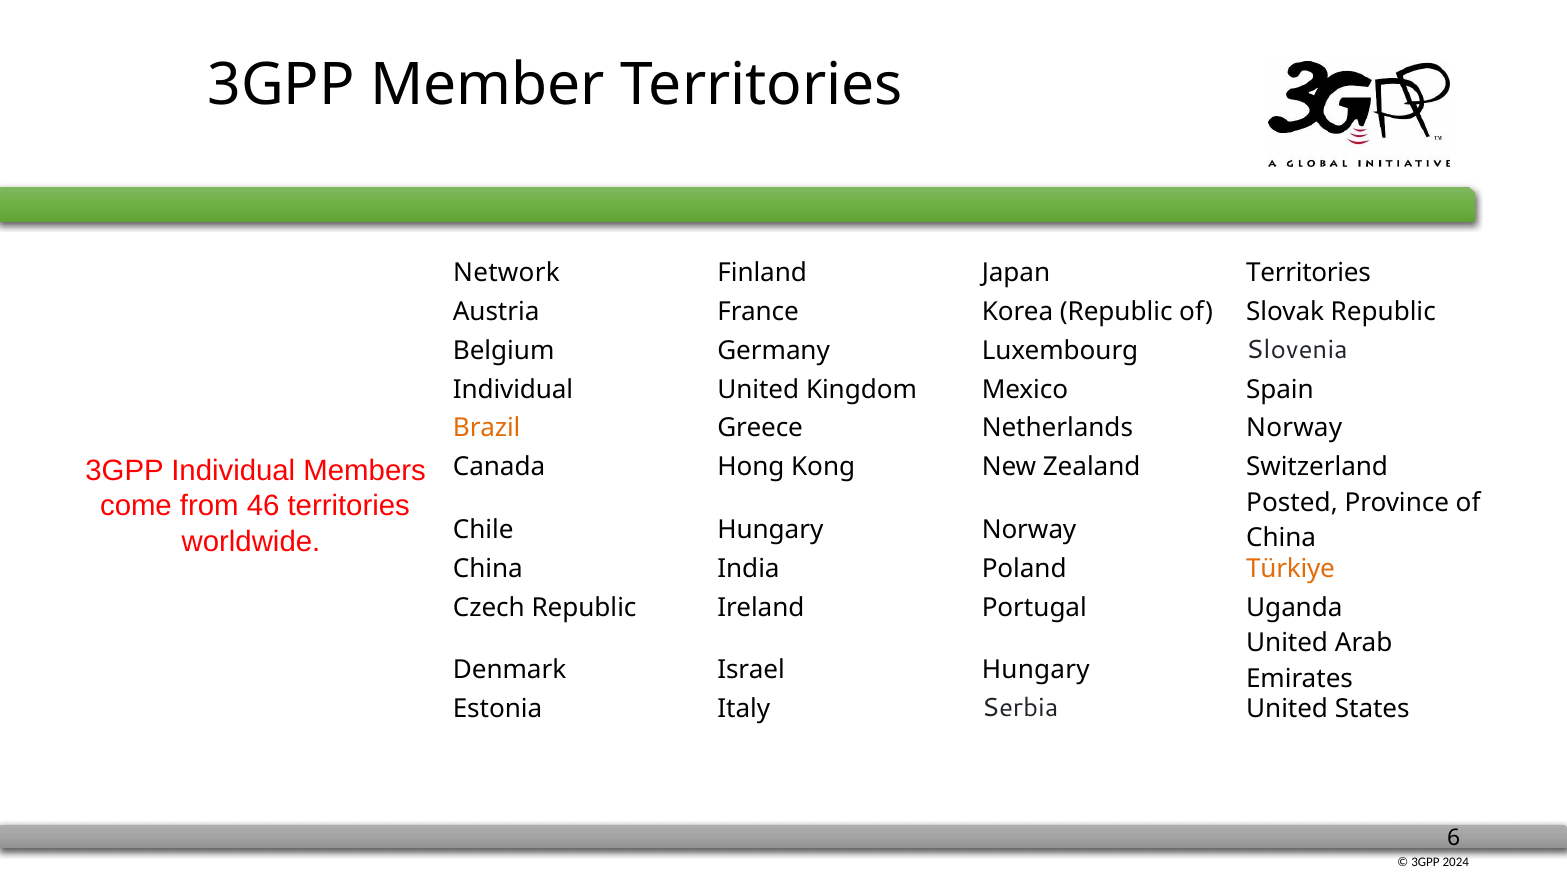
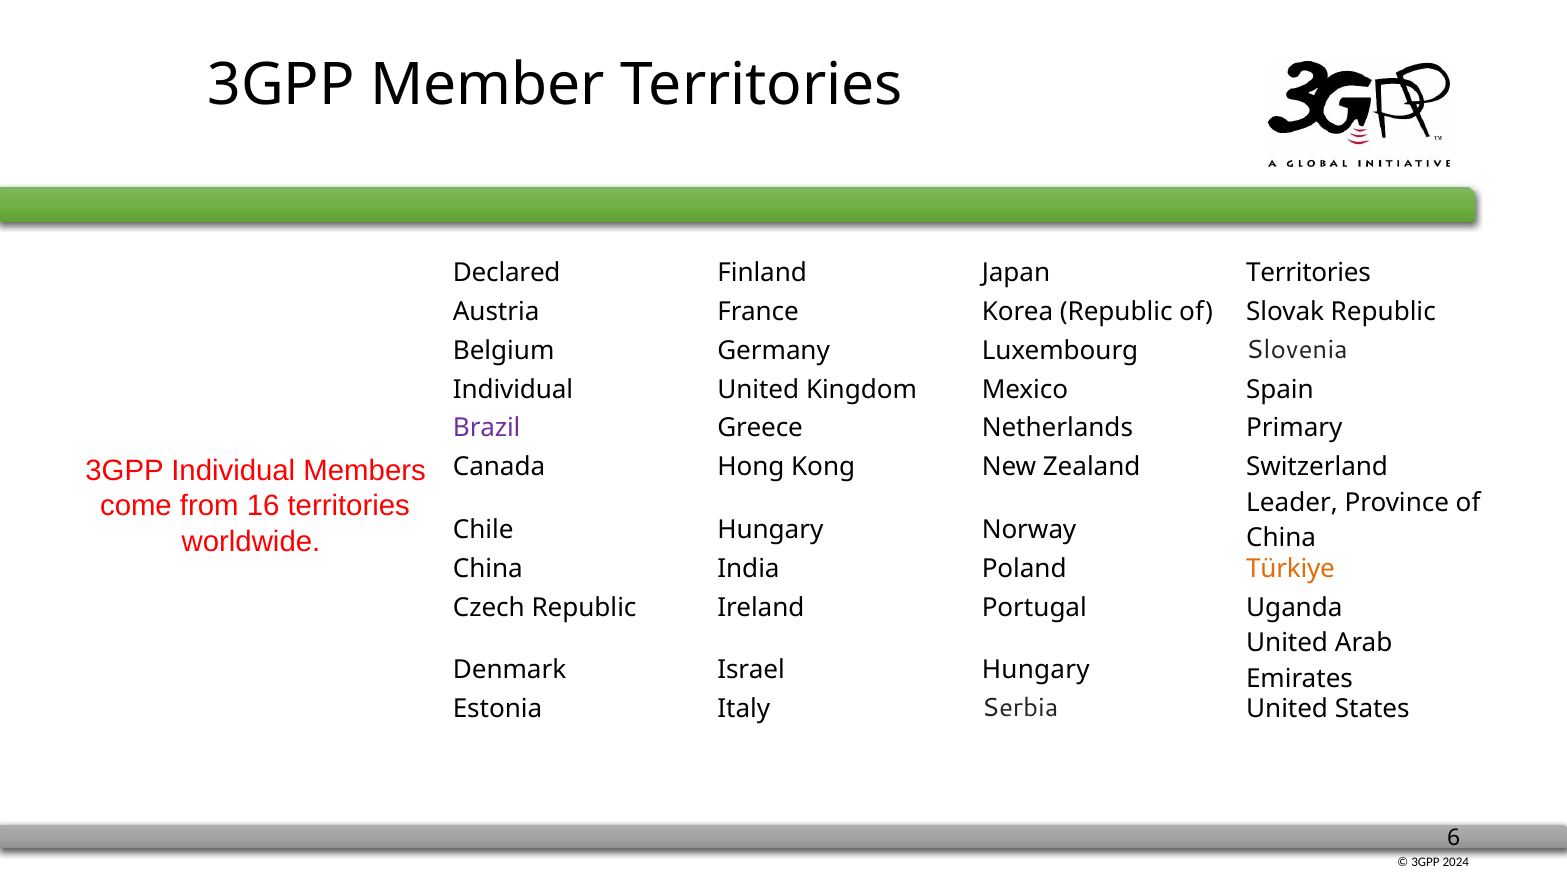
Network: Network -> Declared
Brazil colour: orange -> purple
Netherlands Norway: Norway -> Primary
46: 46 -> 16
Posted: Posted -> Leader
